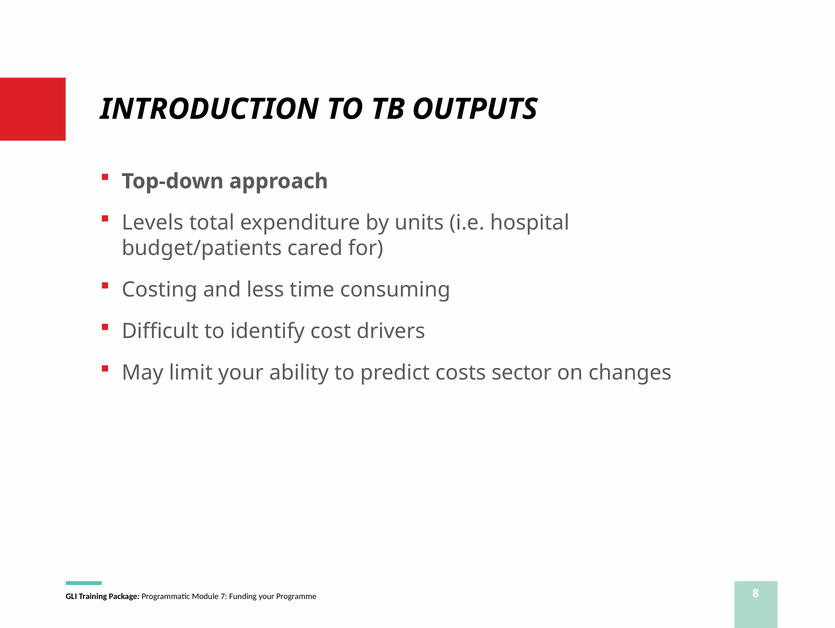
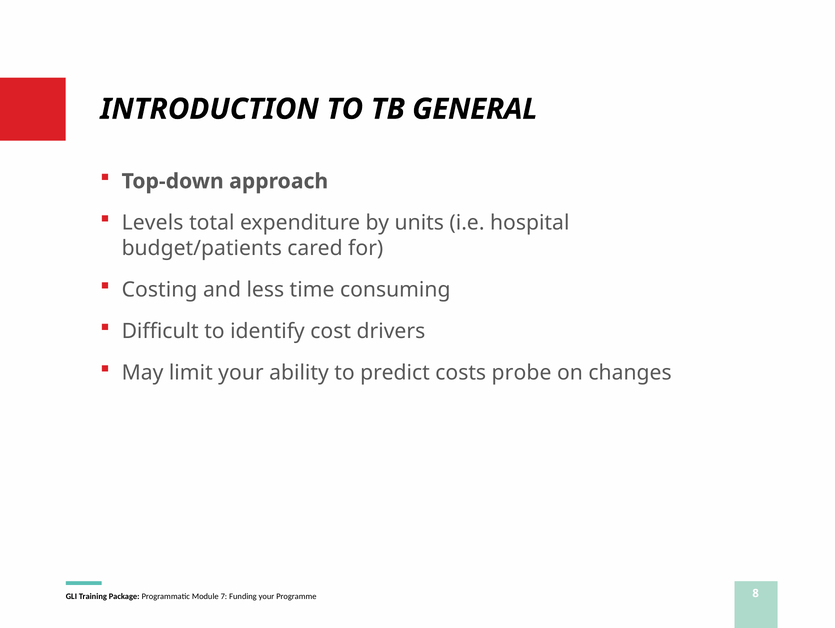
OUTPUTS: OUTPUTS -> GENERAL
sector: sector -> probe
